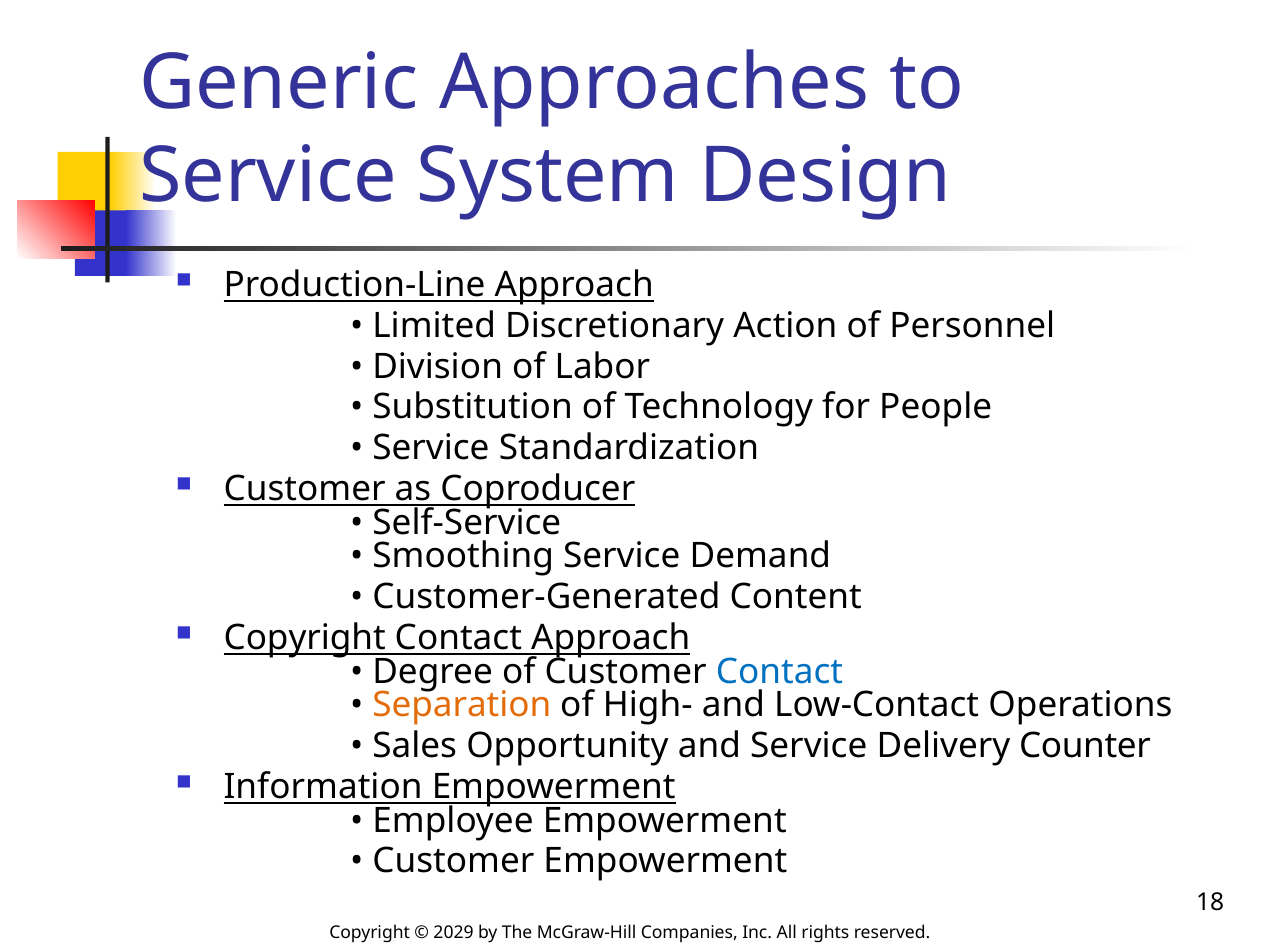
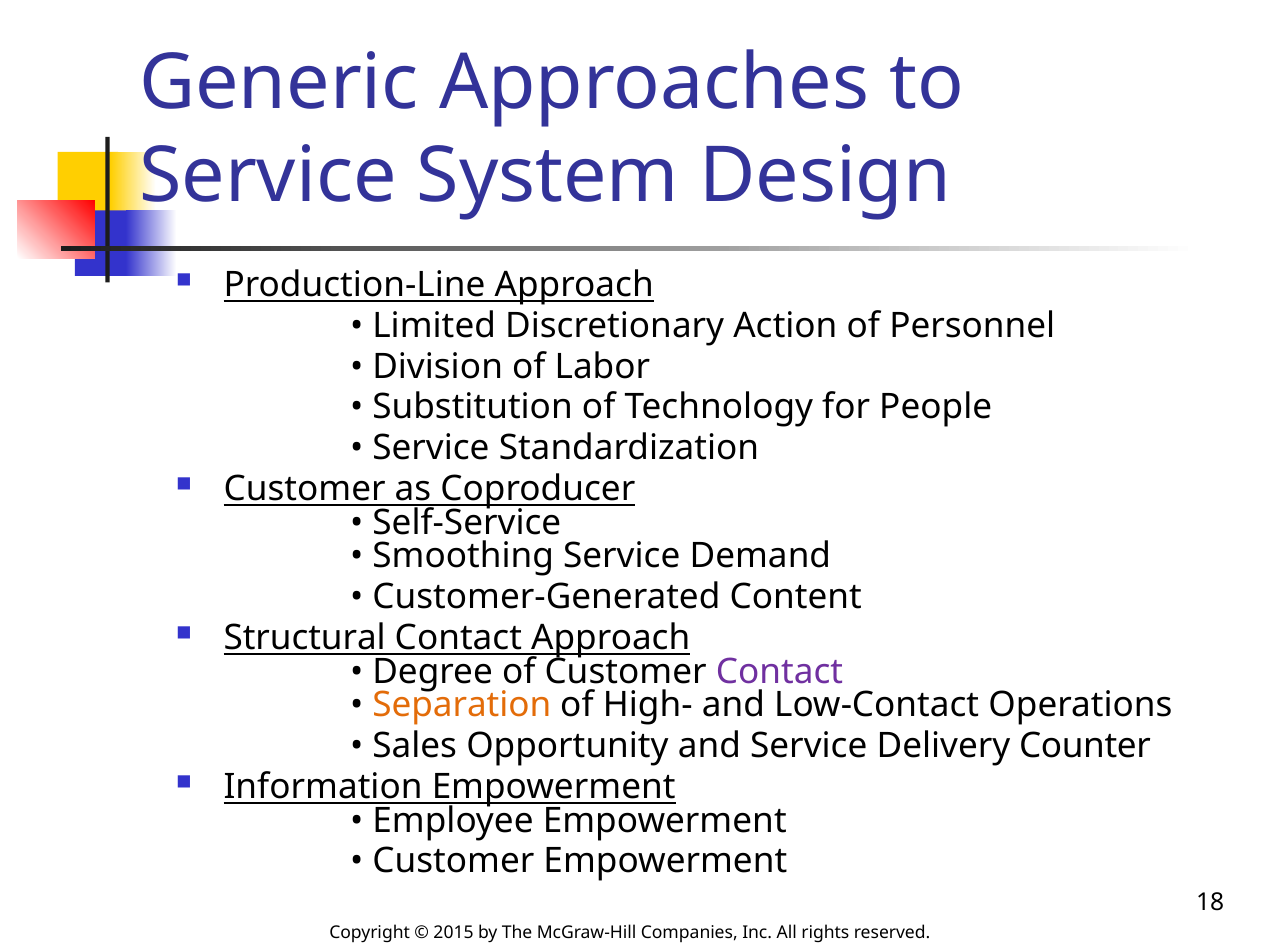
Copyright at (305, 638): Copyright -> Structural
Contact at (779, 672) colour: blue -> purple
2029: 2029 -> 2015
